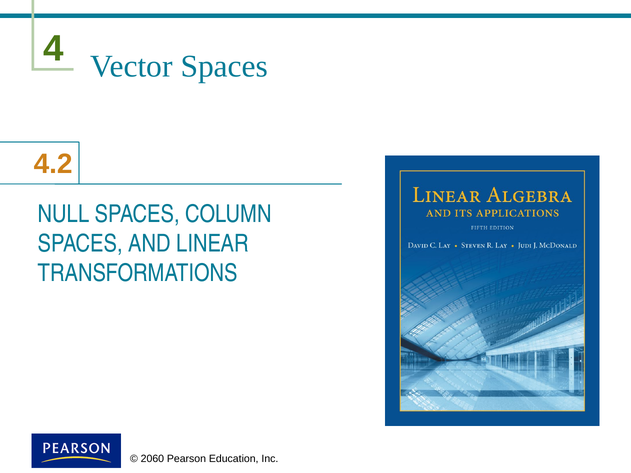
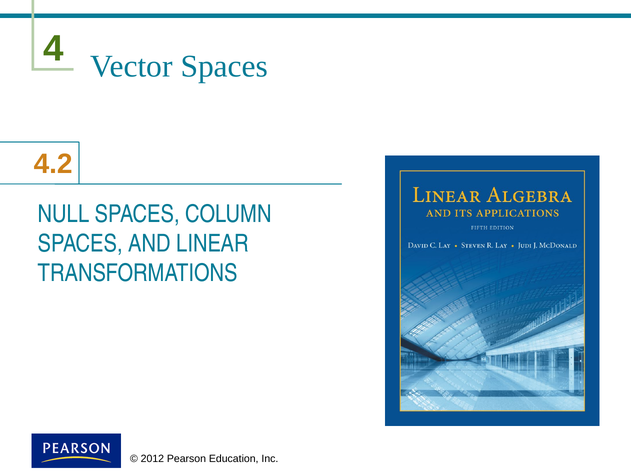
2060: 2060 -> 2012
